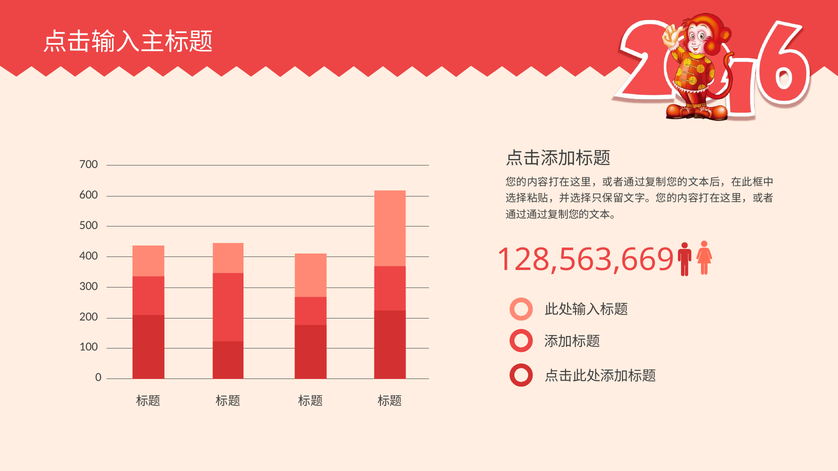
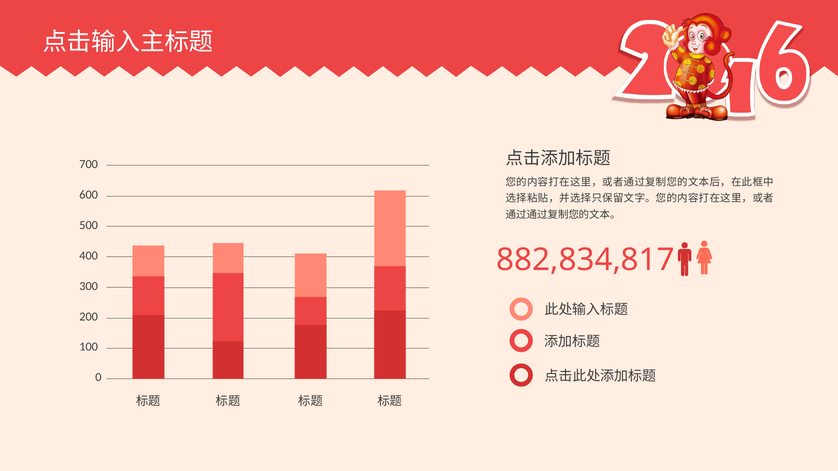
128,563,669: 128,563,669 -> 882,834,817
